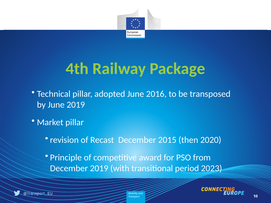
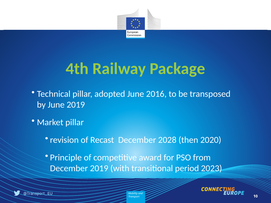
2015: 2015 -> 2028
